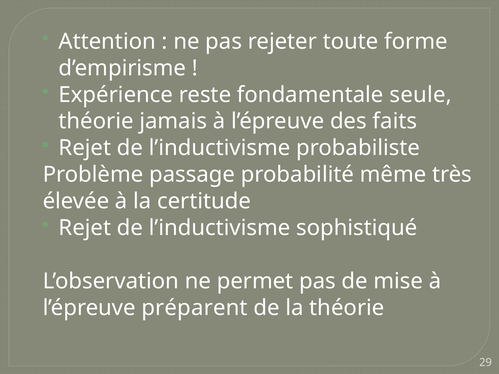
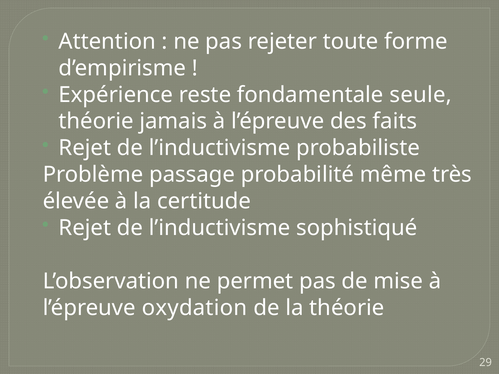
préparent: préparent -> oxydation
